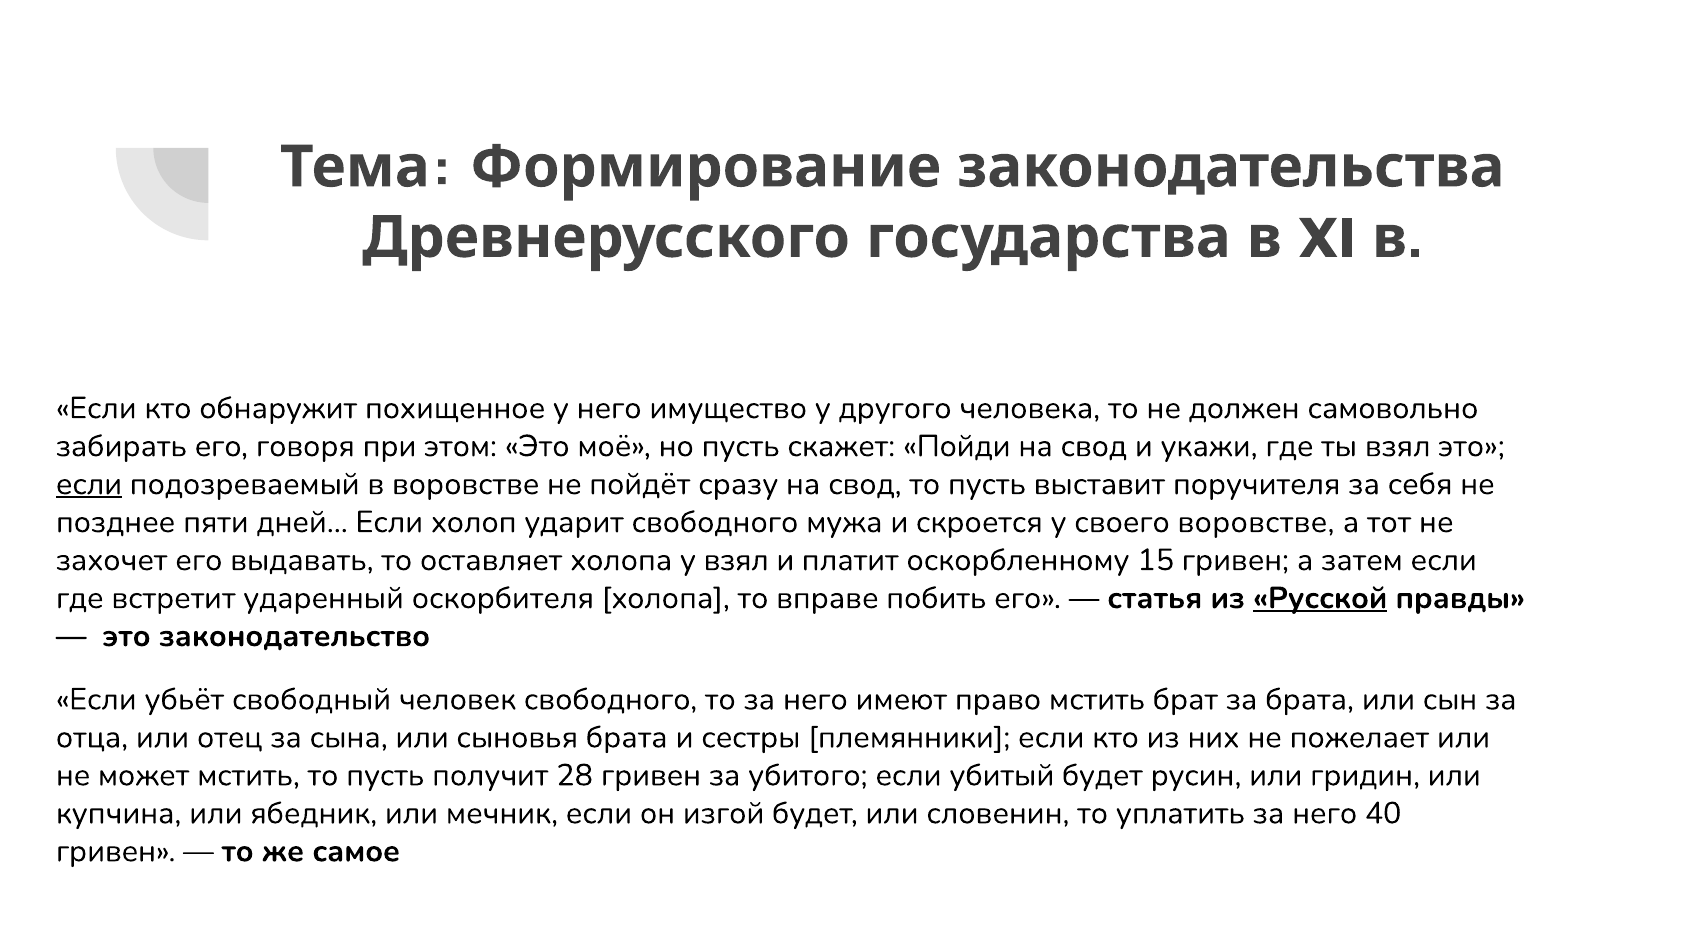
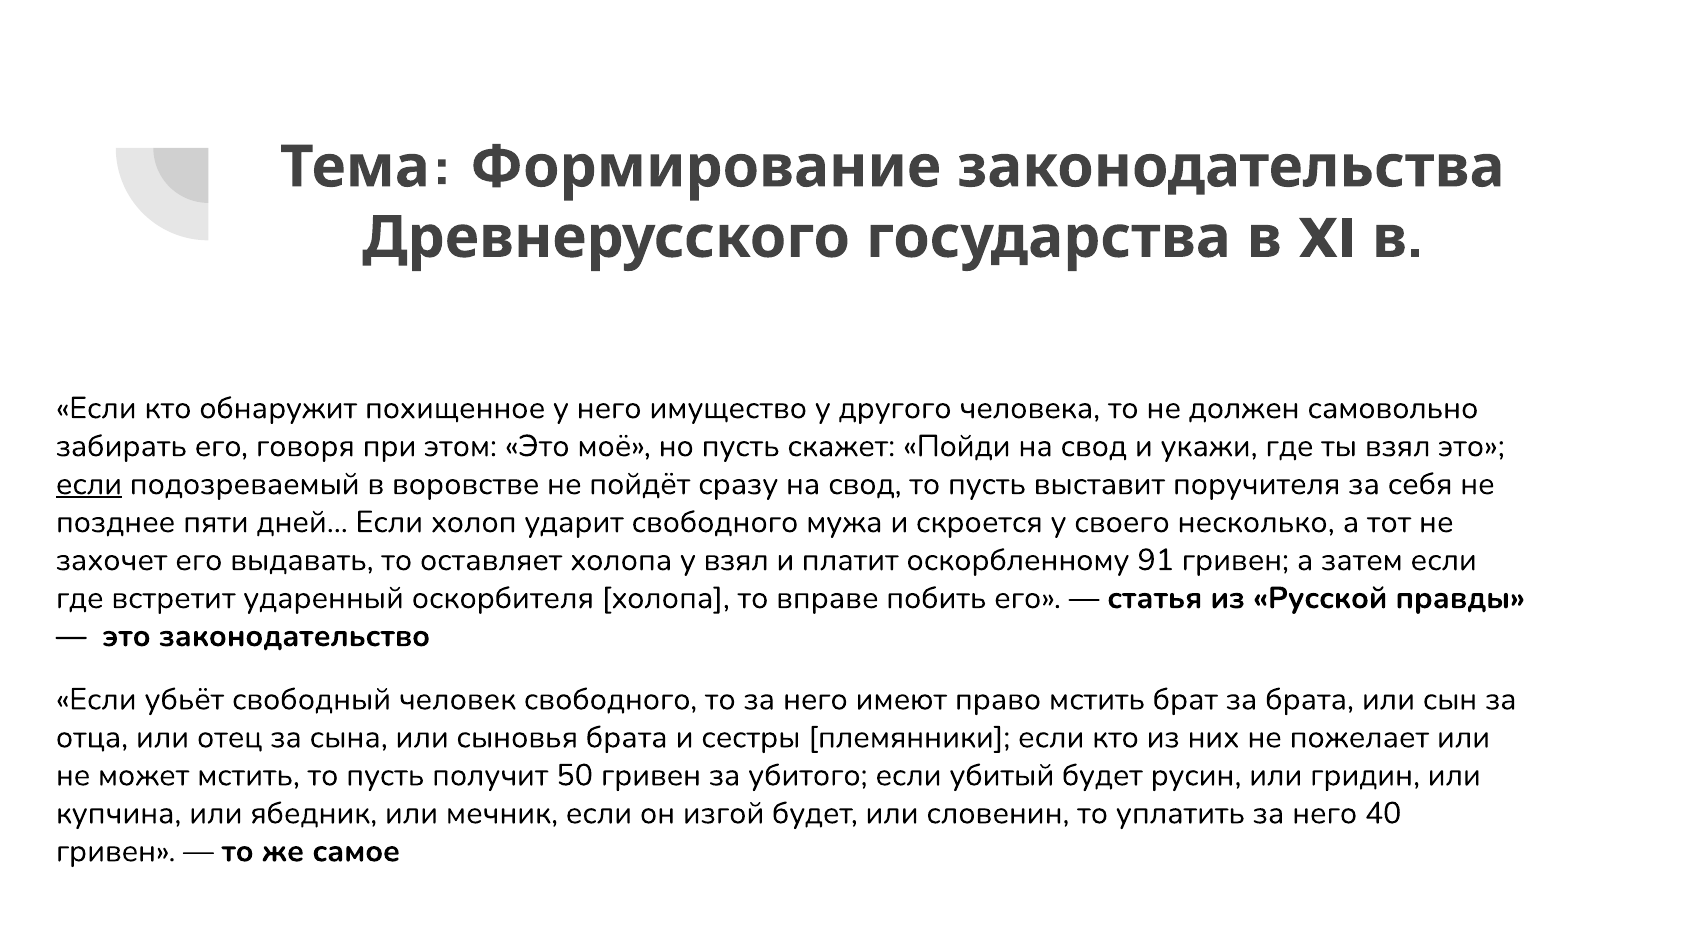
своего воровстве: воровстве -> несколько
15: 15 -> 91
Русской underline: present -> none
28: 28 -> 50
